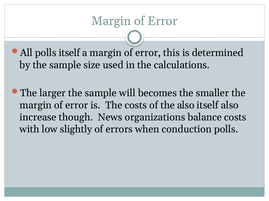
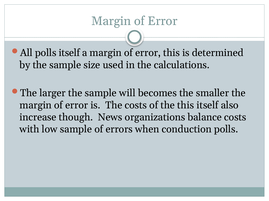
the also: also -> this
low slightly: slightly -> sample
